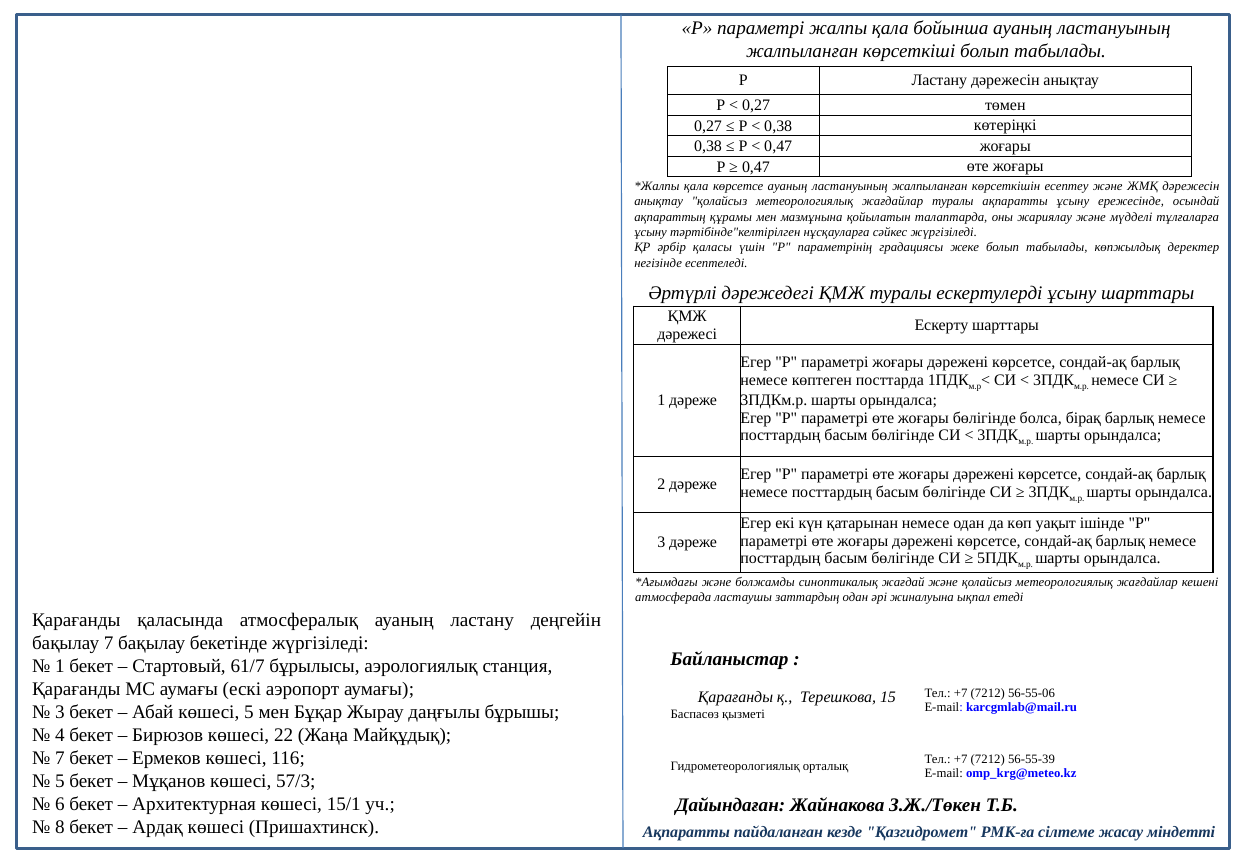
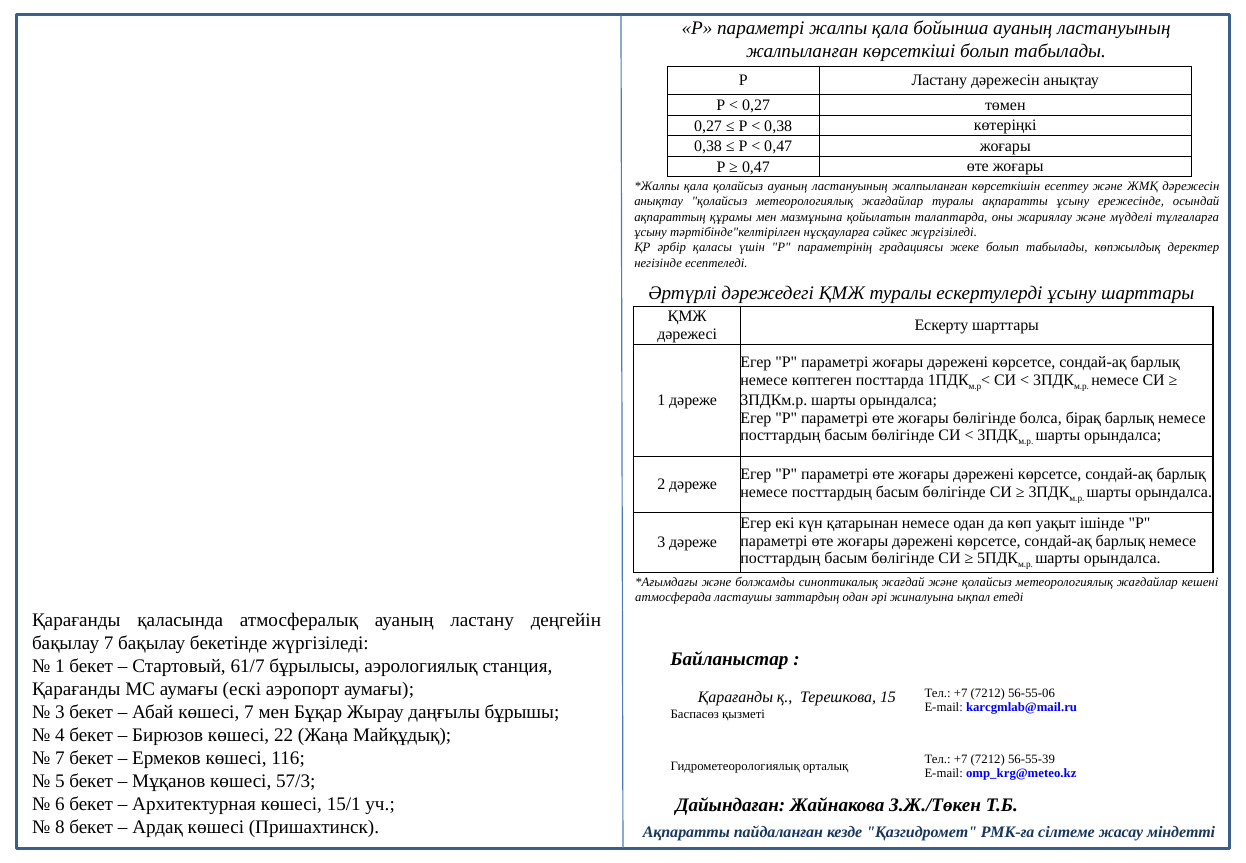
қала көрсетсе: көрсетсе -> қолайсыз
көшесі 5: 5 -> 7
